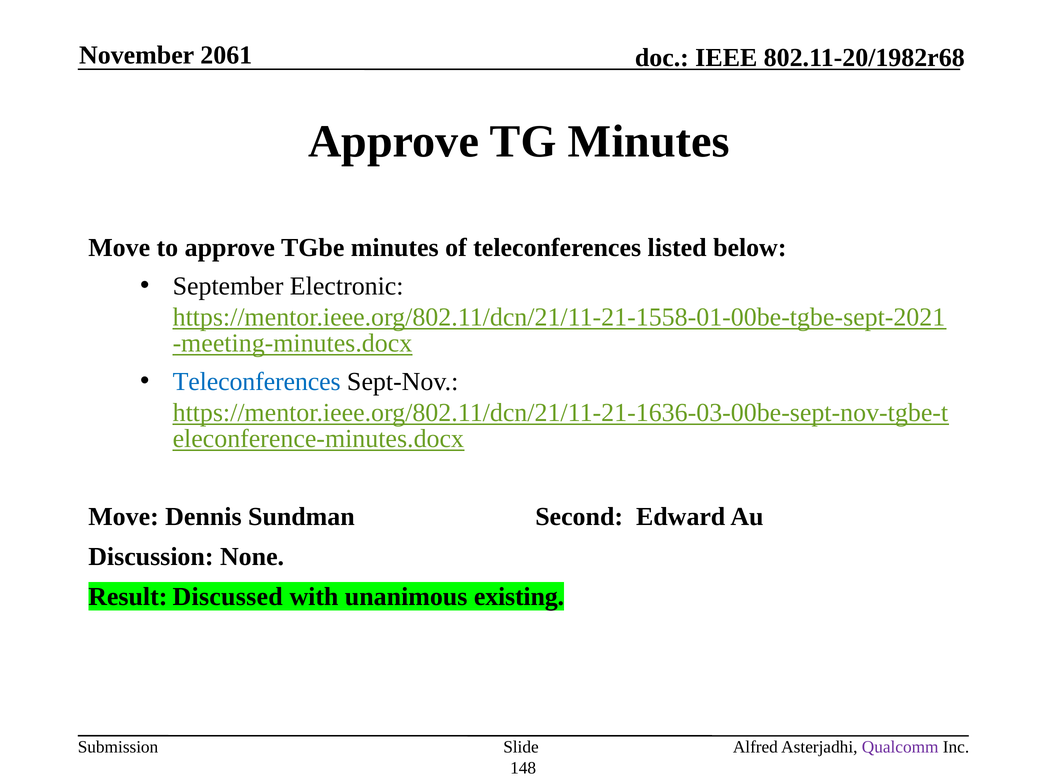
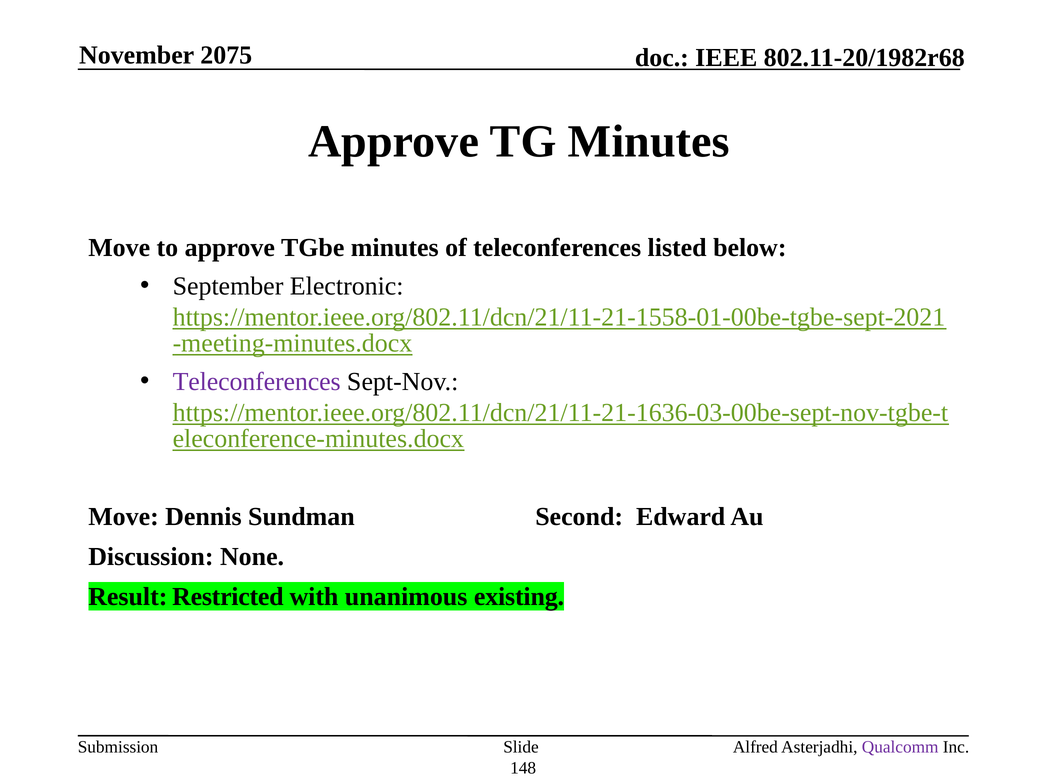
2061: 2061 -> 2075
Teleconferences at (257, 381) colour: blue -> purple
Discussed: Discussed -> Restricted
